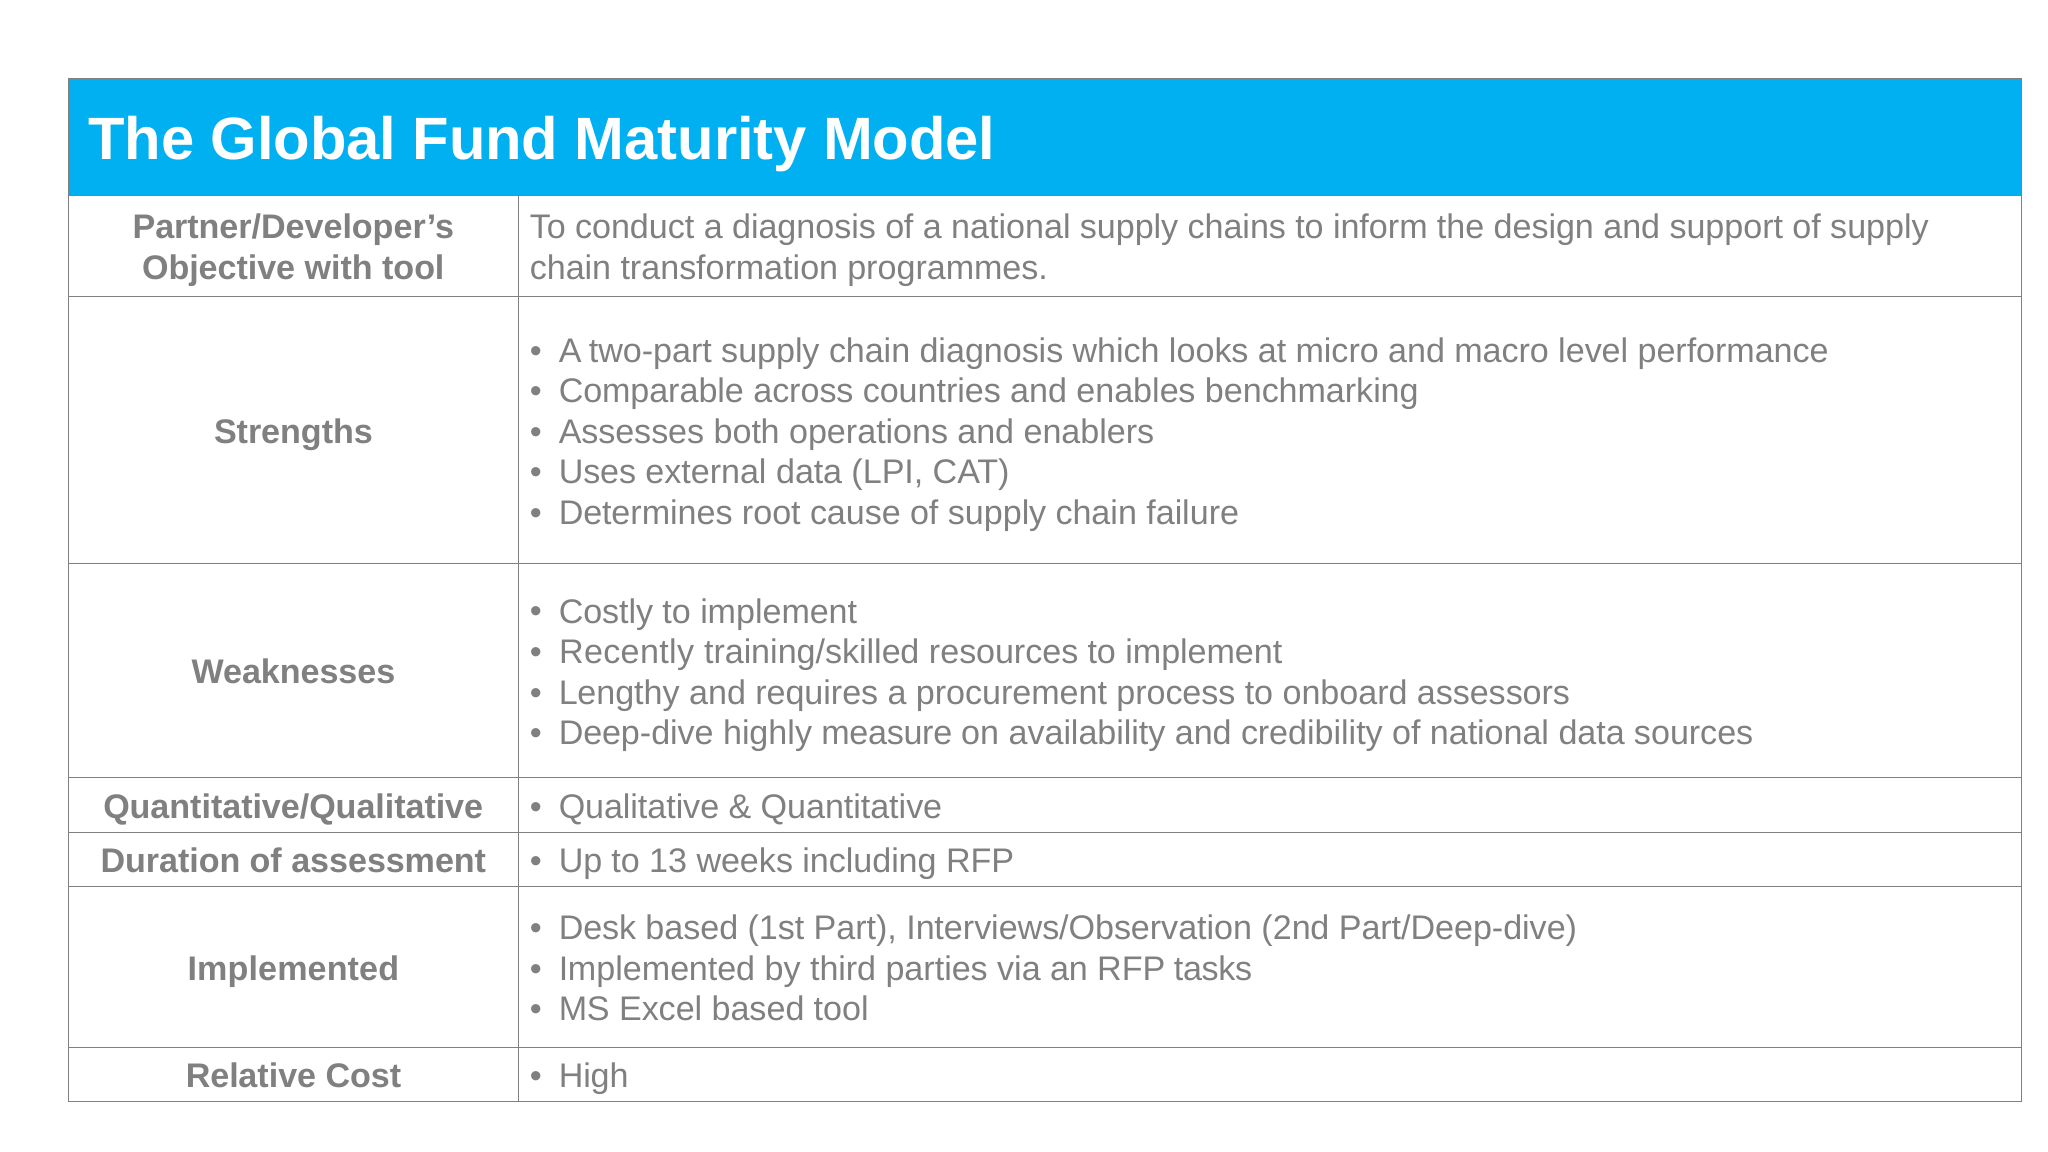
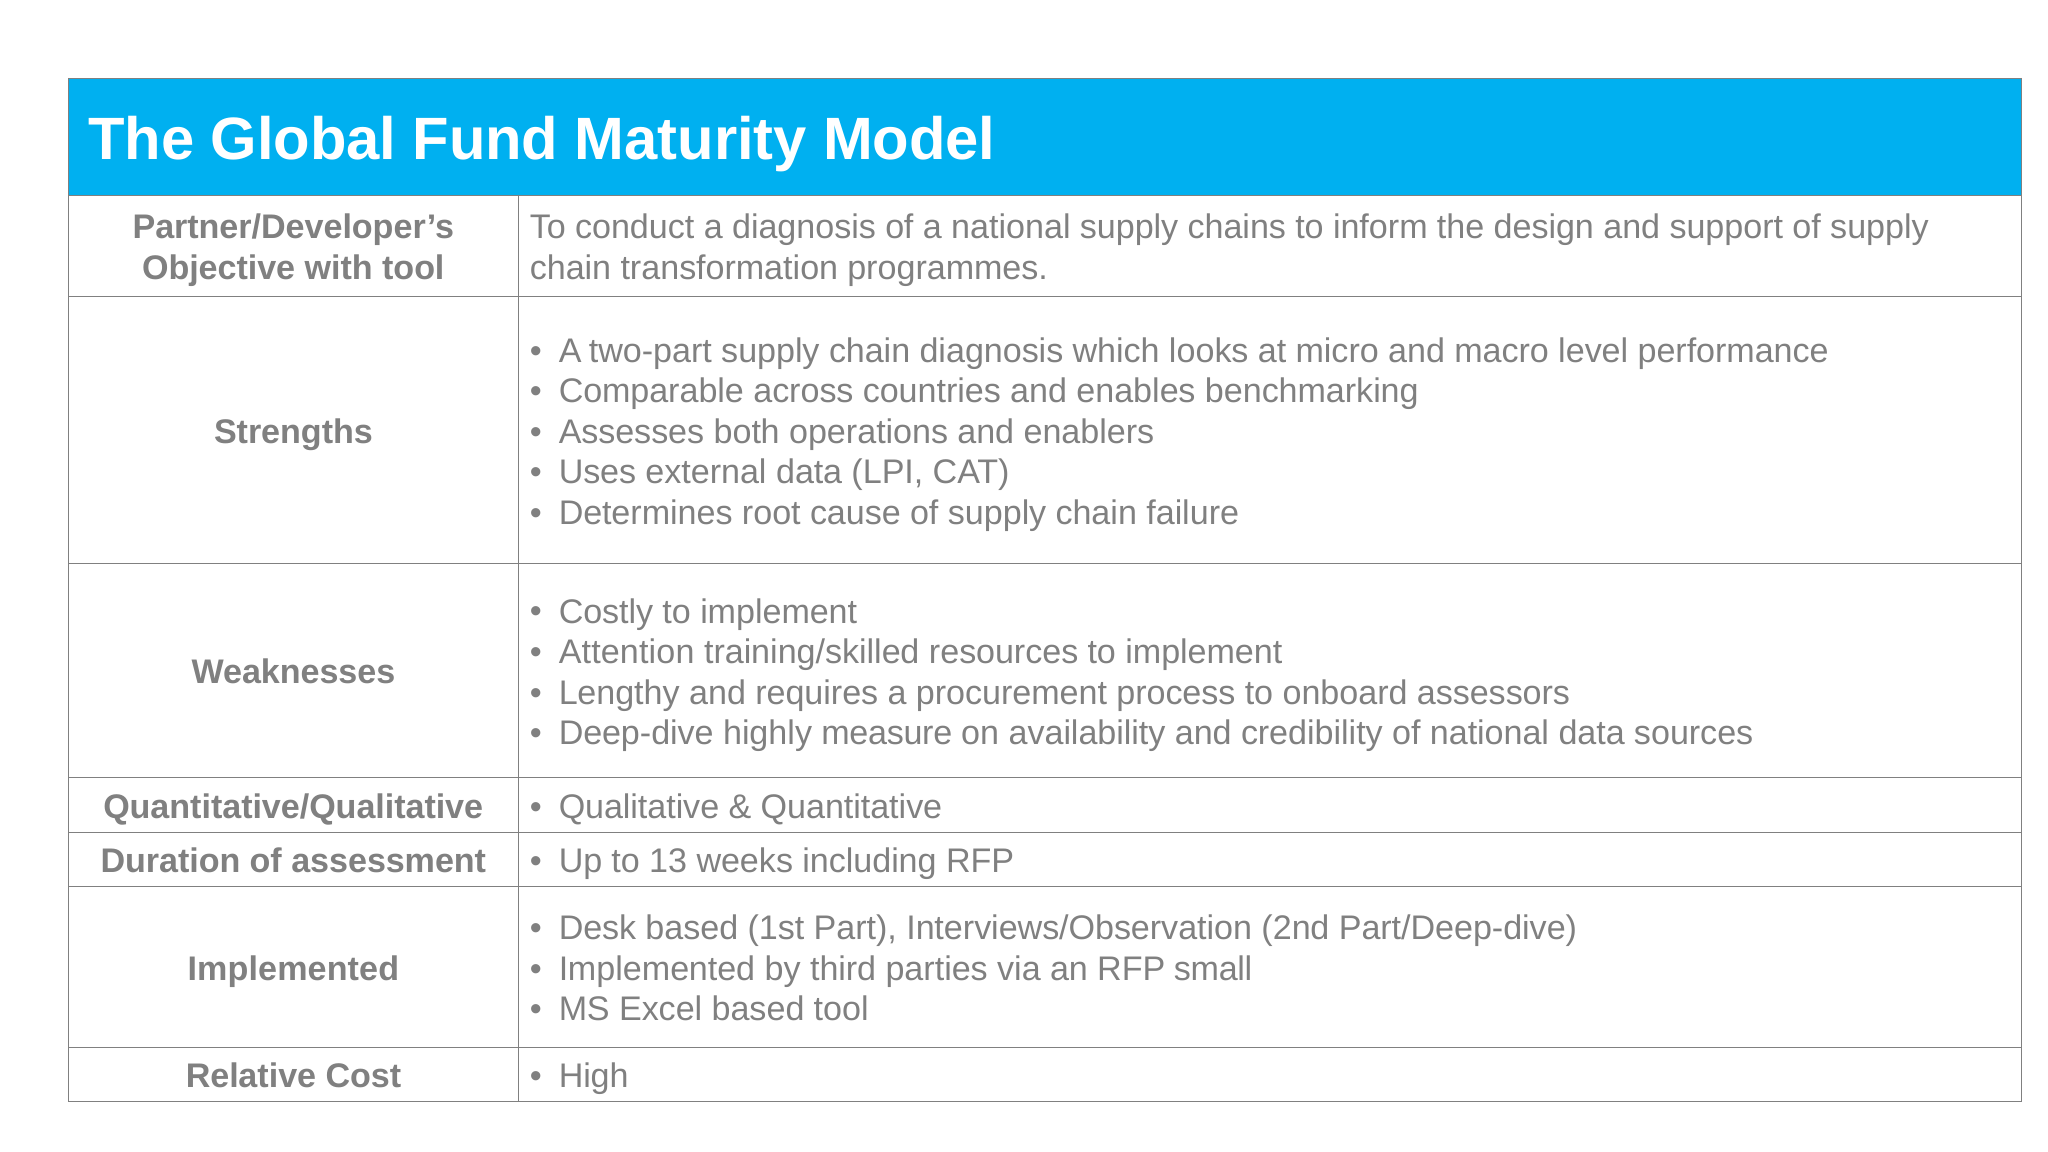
Recently: Recently -> Attention
tasks: tasks -> small
